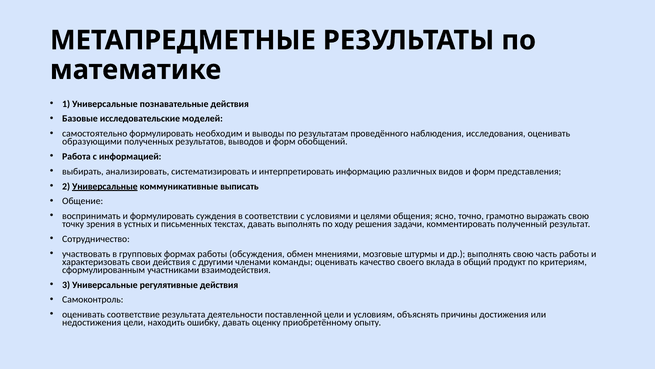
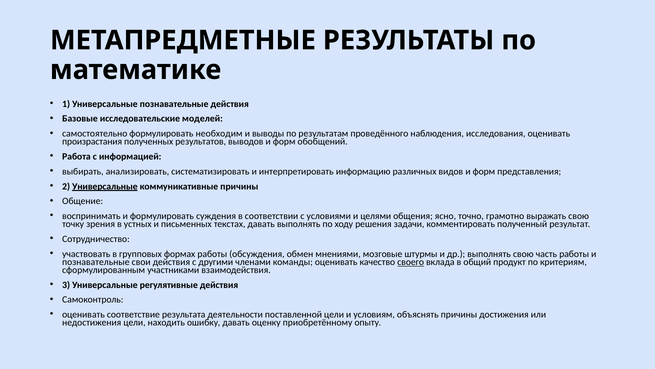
образующими: образующими -> произрастания
коммуникативные выписать: выписать -> причины
характеризовать at (96, 262): характеризовать -> познавательные
своего underline: none -> present
